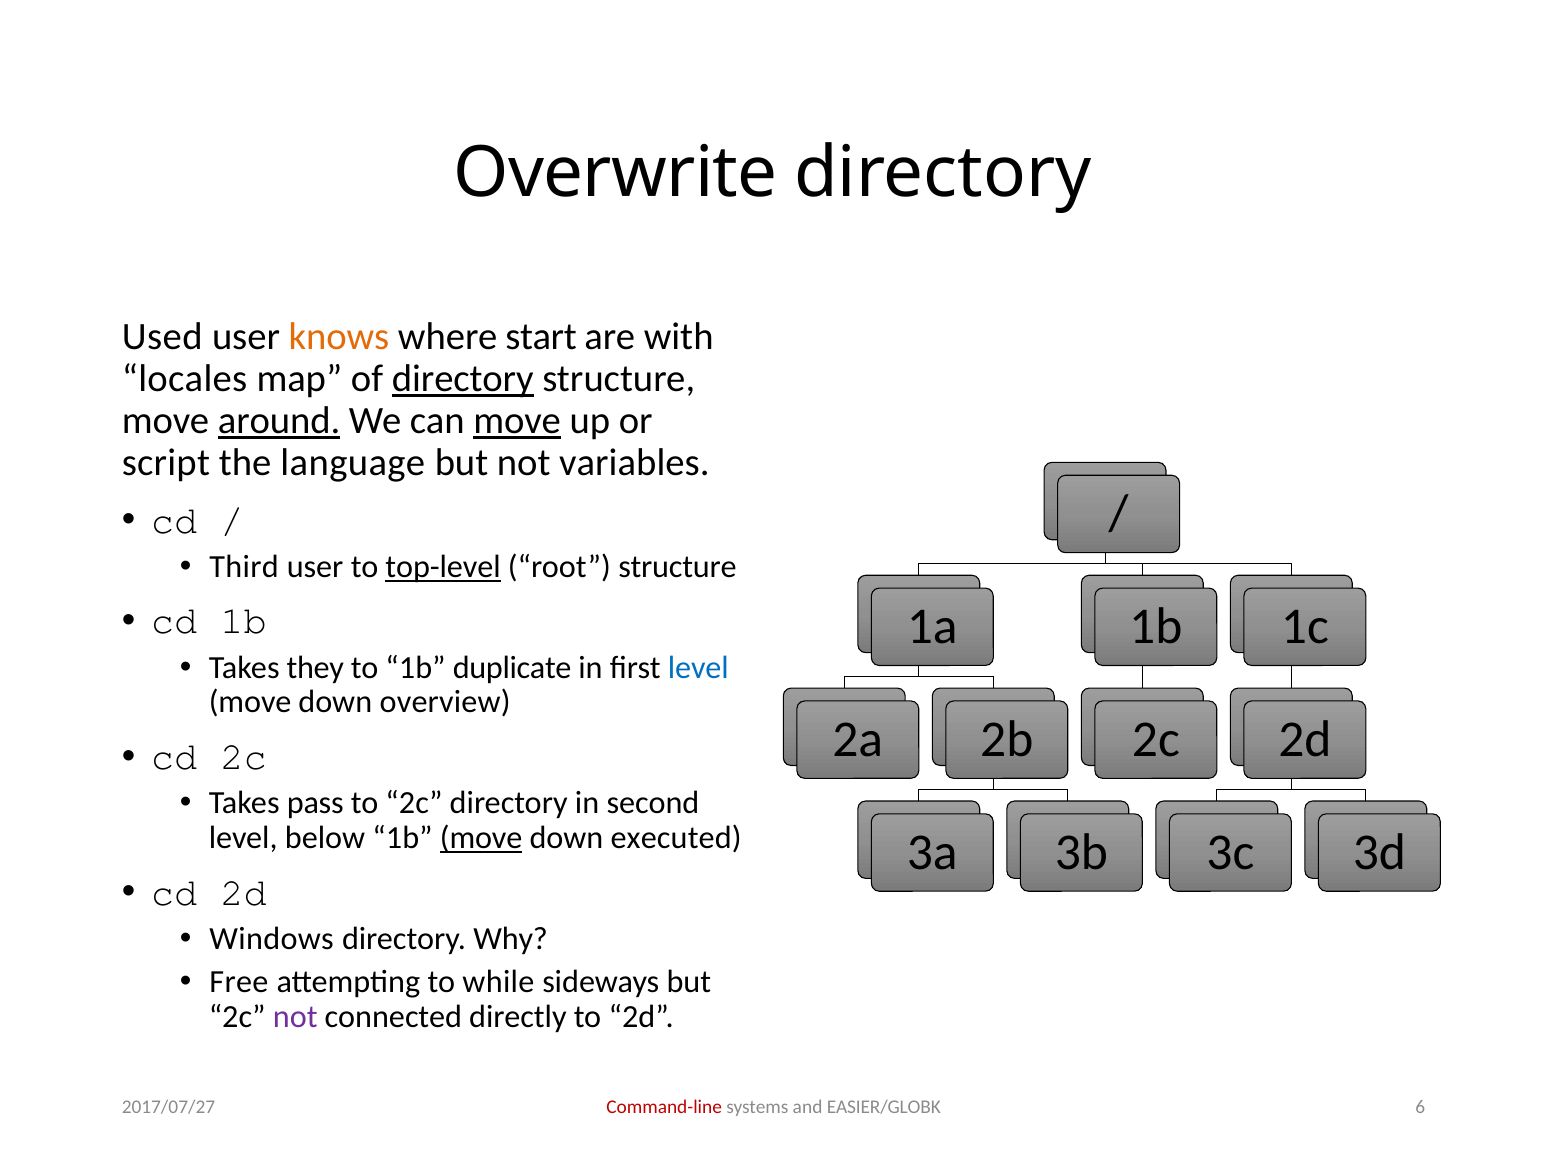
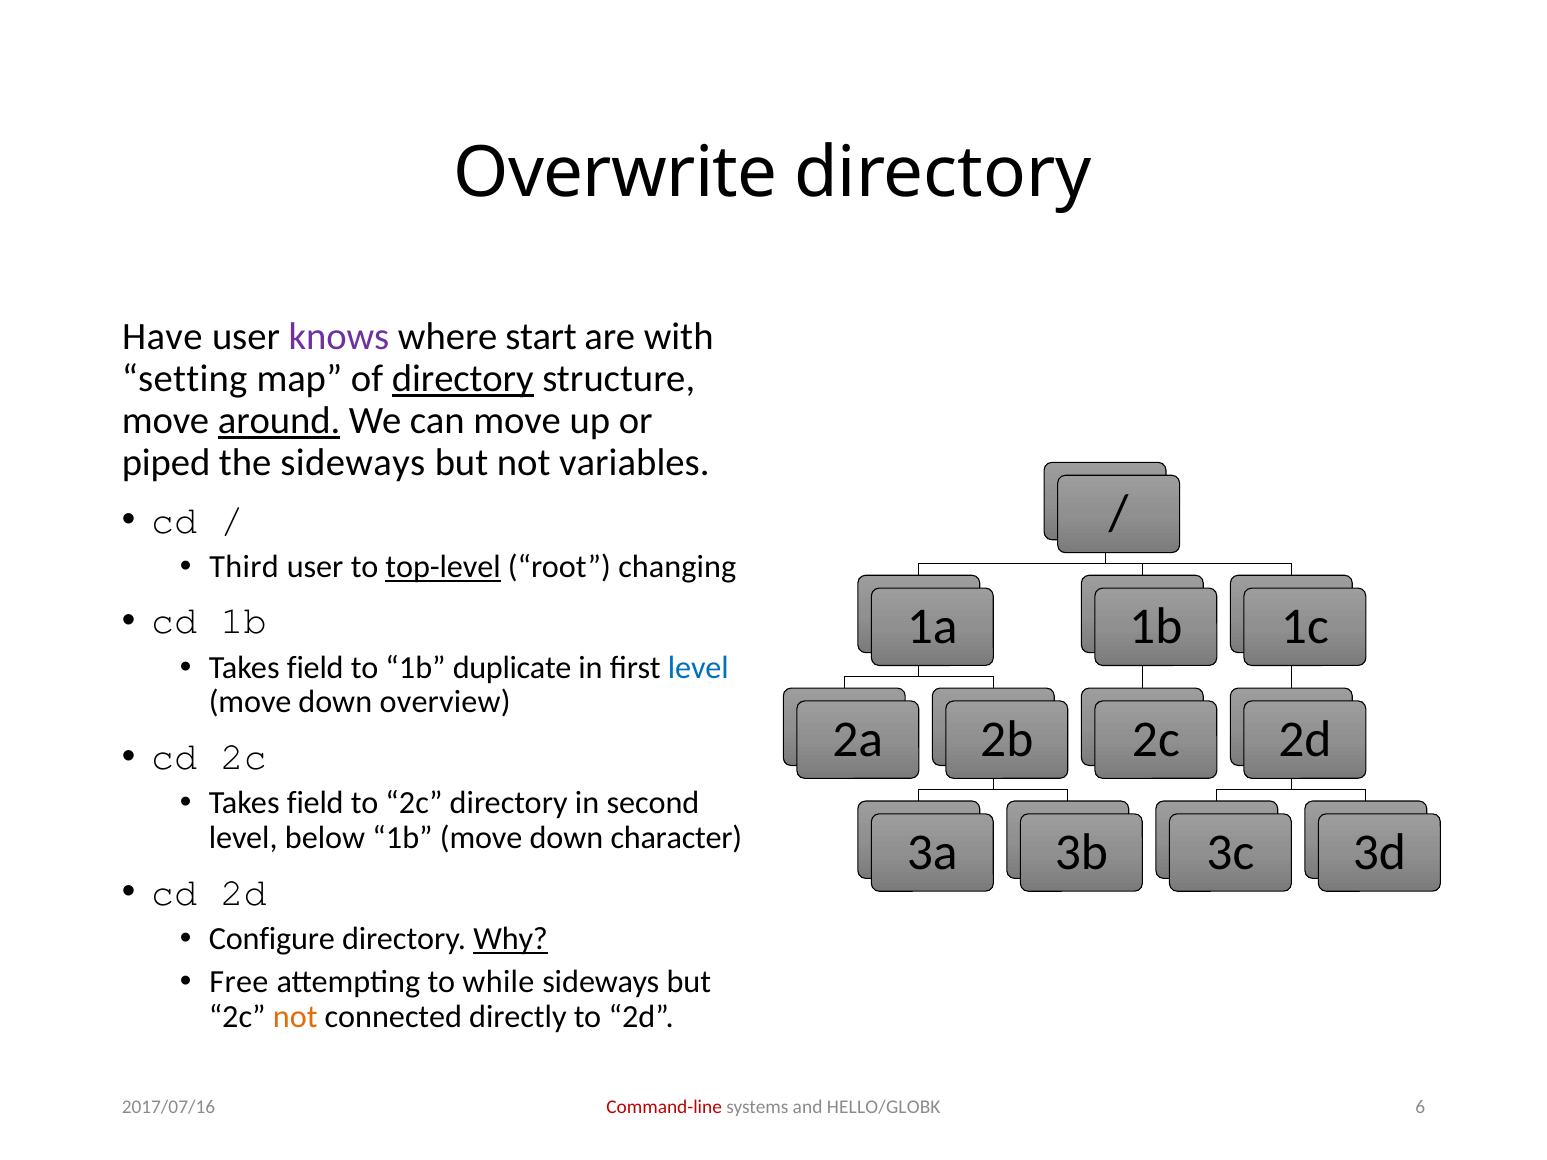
Used: Used -> Have
knows colour: orange -> purple
locales: locales -> setting
move at (517, 421) underline: present -> none
script: script -> piped
the language: language -> sideways
root structure: structure -> changing
they at (315, 668): they -> field
pass at (315, 803): pass -> field
move at (481, 838) underline: present -> none
executed: executed -> character
Windows: Windows -> Configure
Why underline: none -> present
not at (295, 1017) colour: purple -> orange
EASIER/GLOBK: EASIER/GLOBK -> HELLO/GLOBK
2017/07/27: 2017/07/27 -> 2017/07/16
